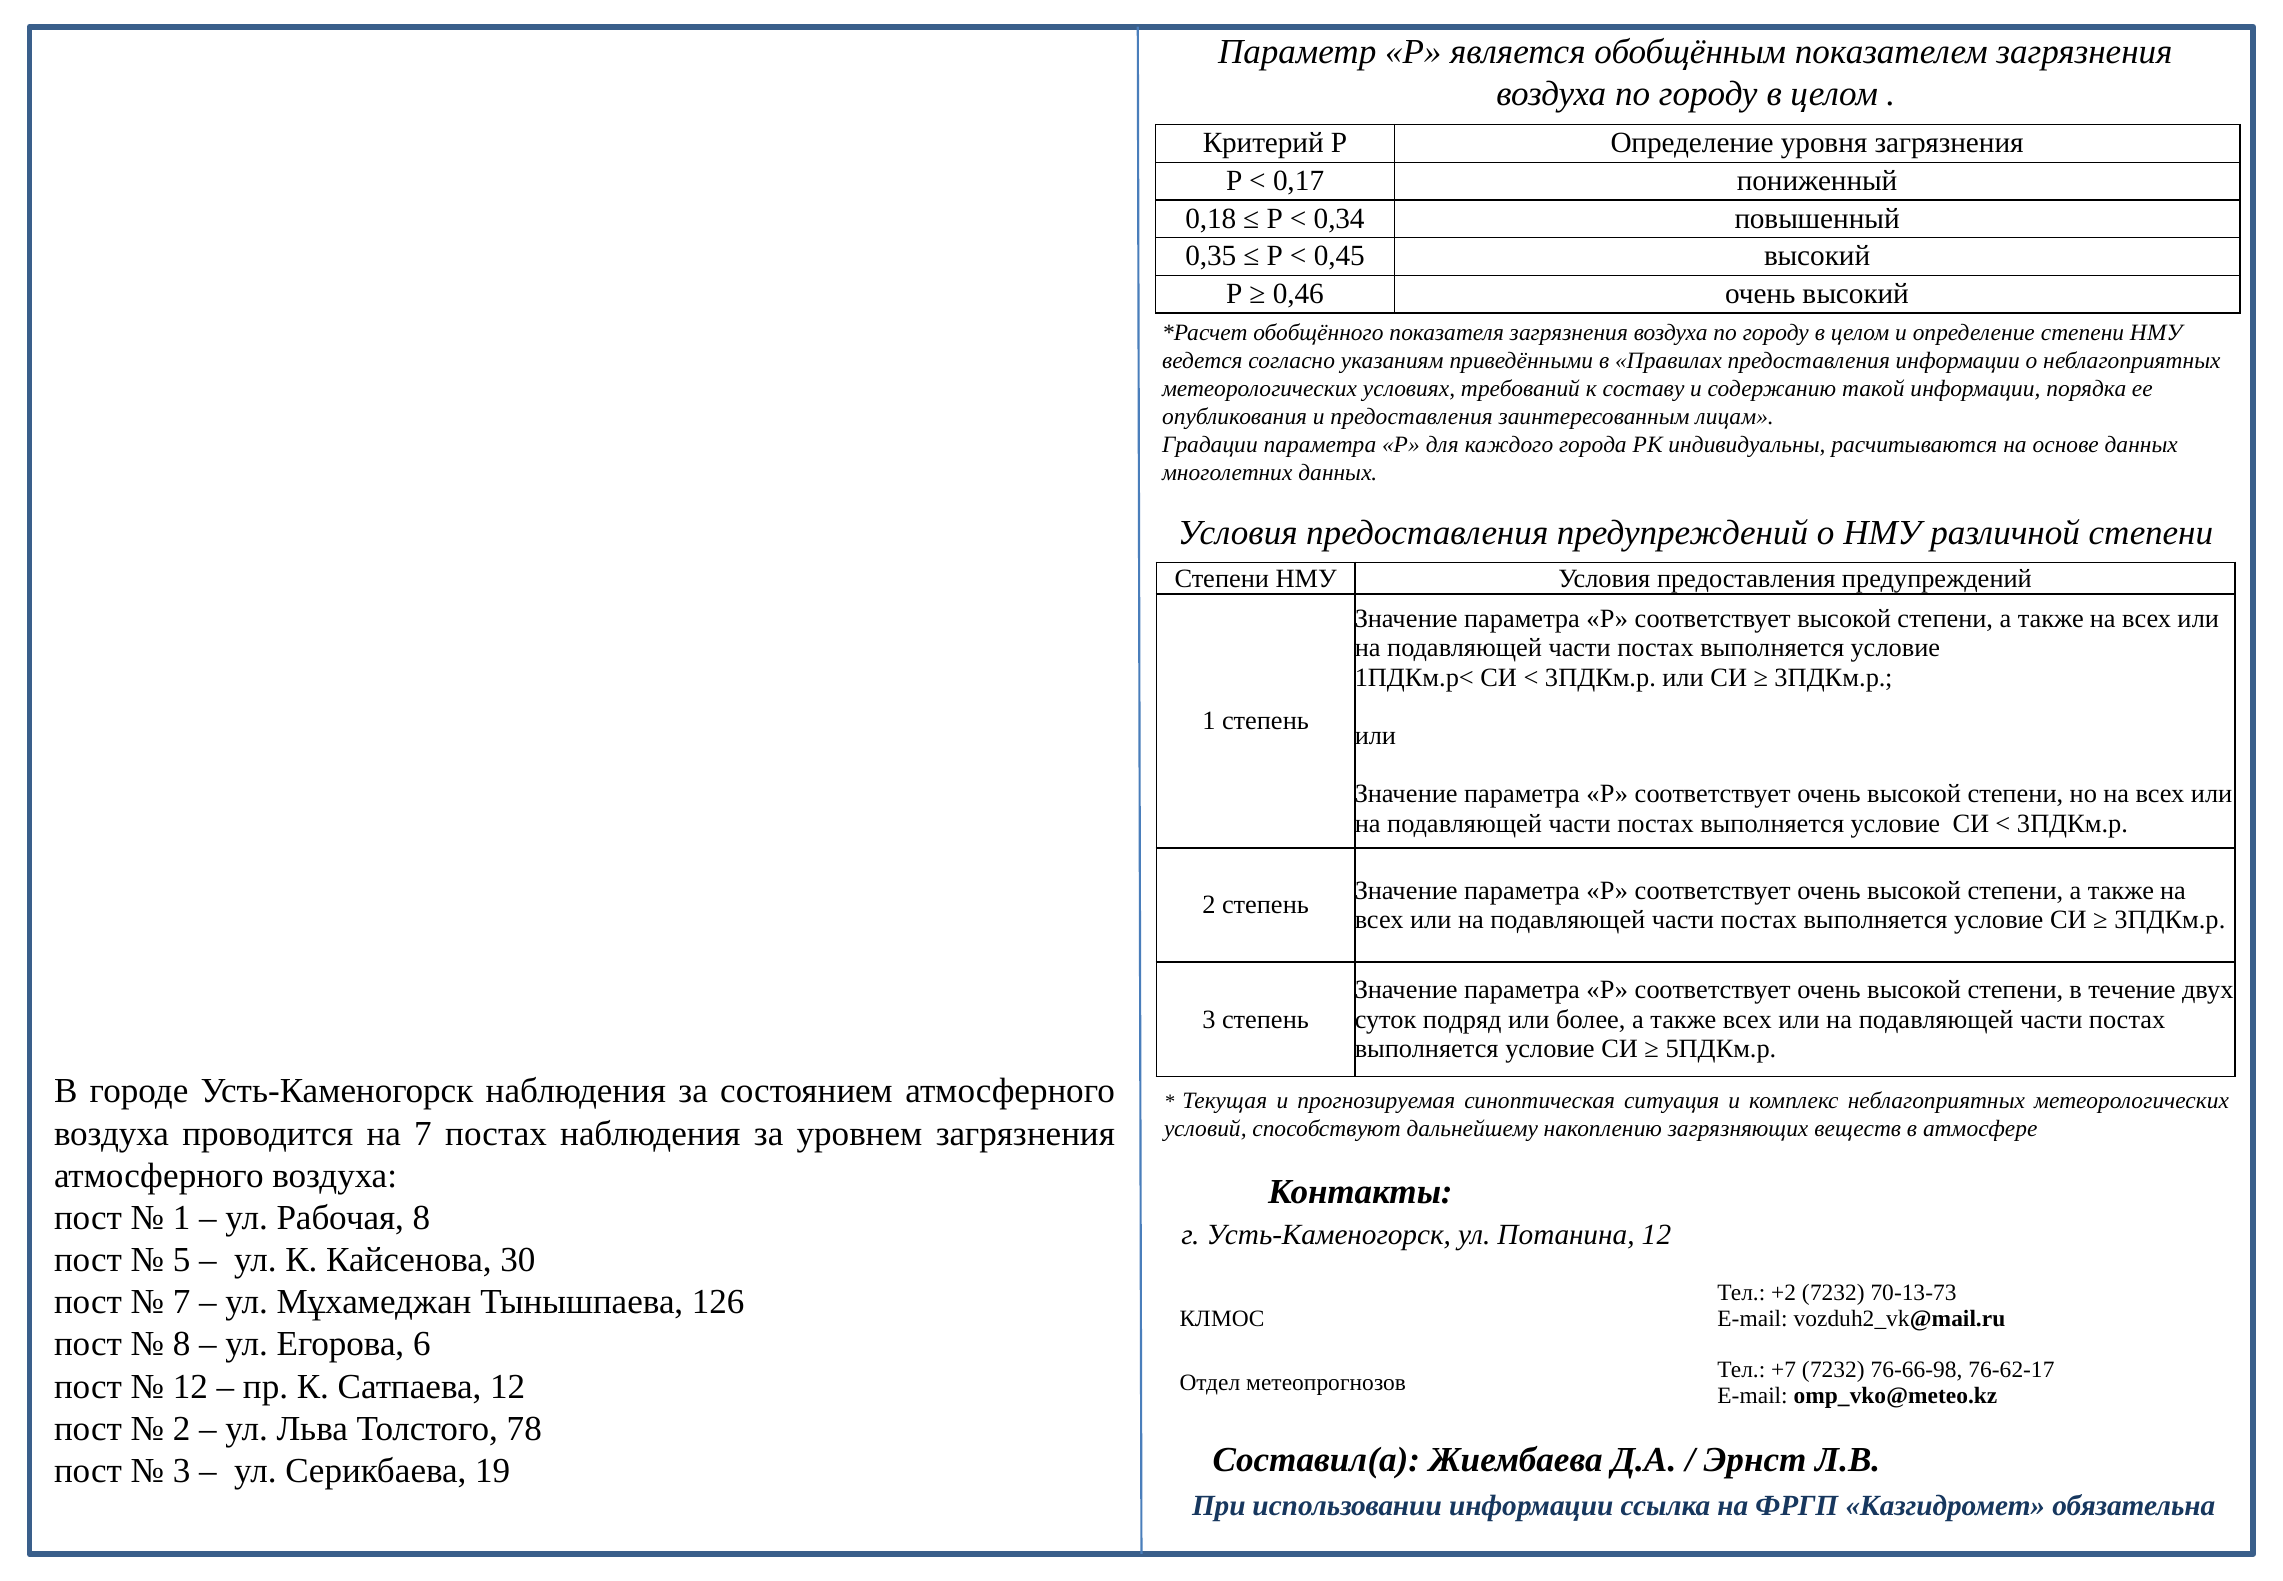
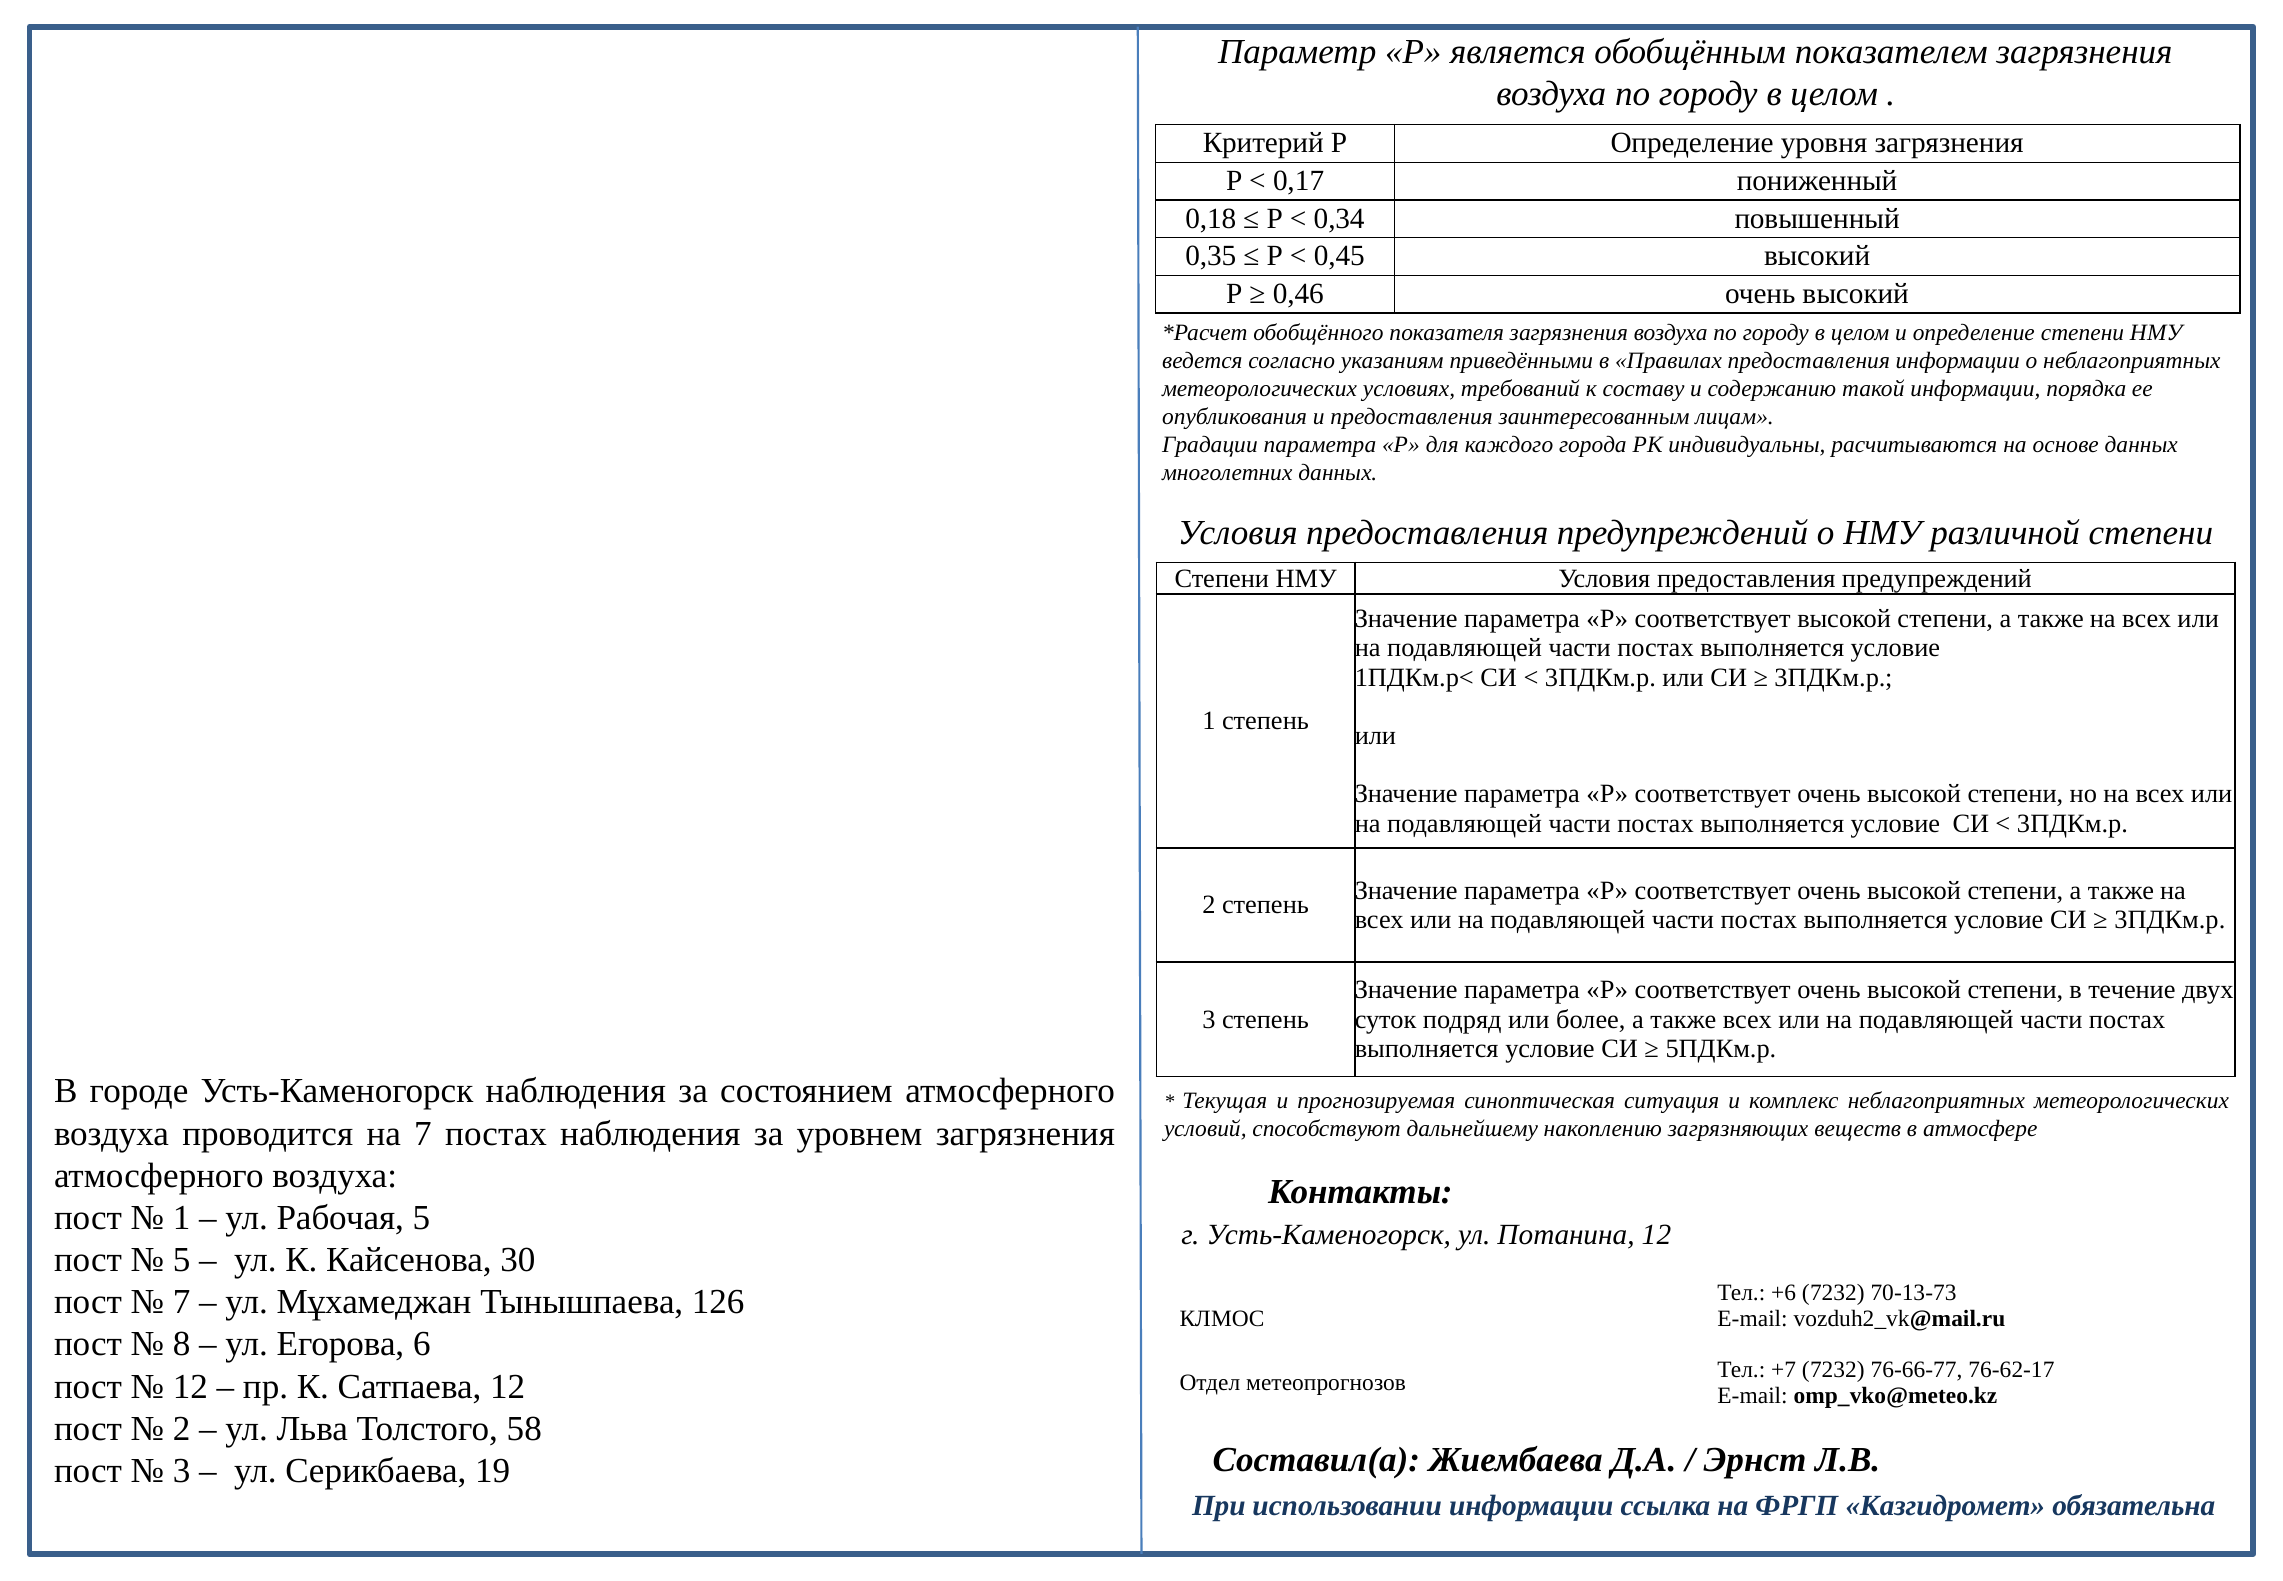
Рабочая 8: 8 -> 5
+2: +2 -> +6
76-66-98: 76-66-98 -> 76-66-77
78: 78 -> 58
